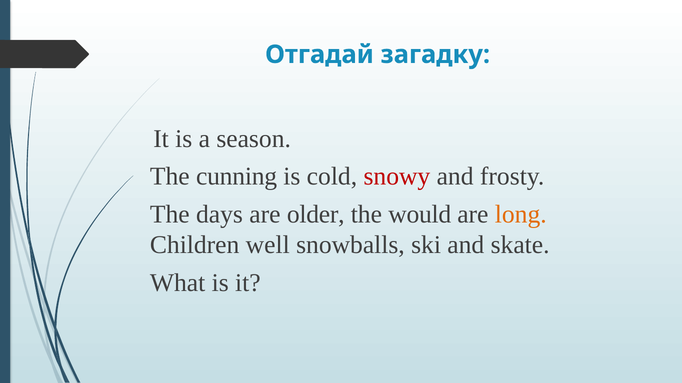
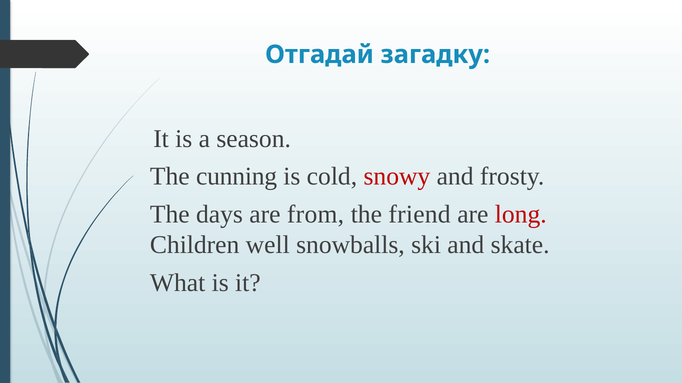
older: older -> from
would: would -> friend
long colour: orange -> red
